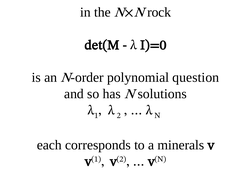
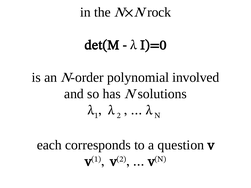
question: question -> involved
minerals: minerals -> question
